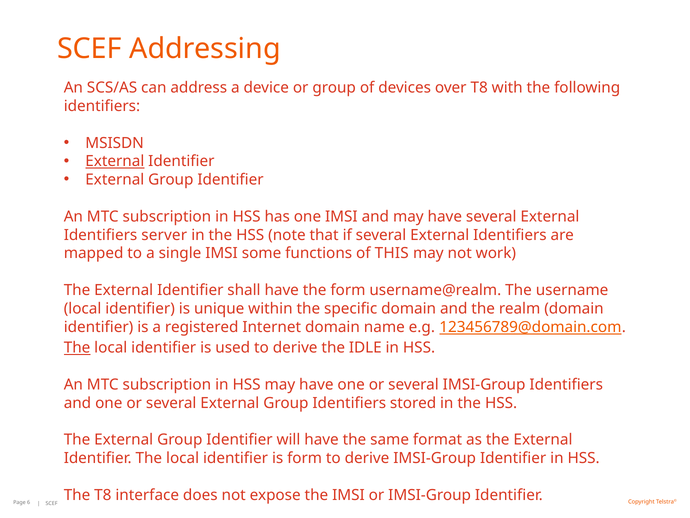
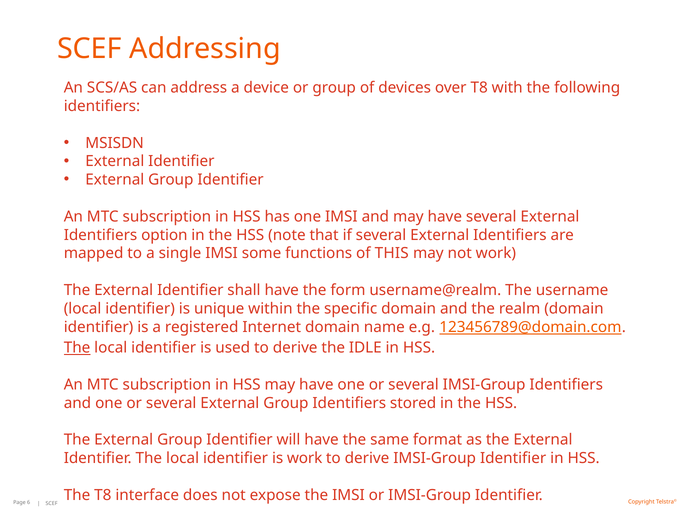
External at (115, 161) underline: present -> none
server: server -> option
is form: form -> work
